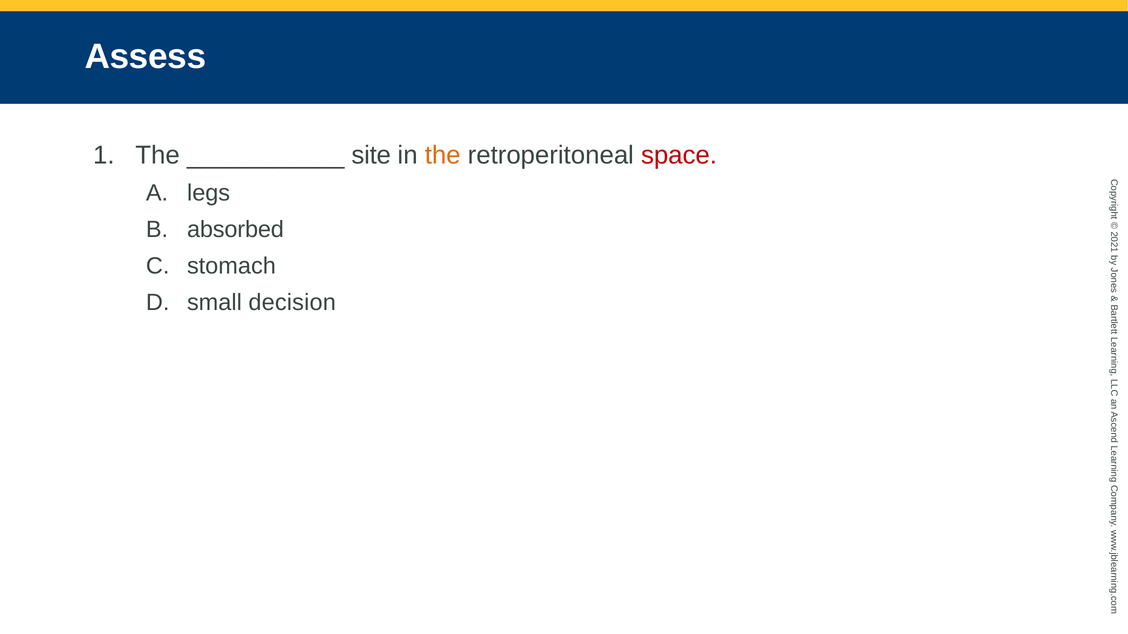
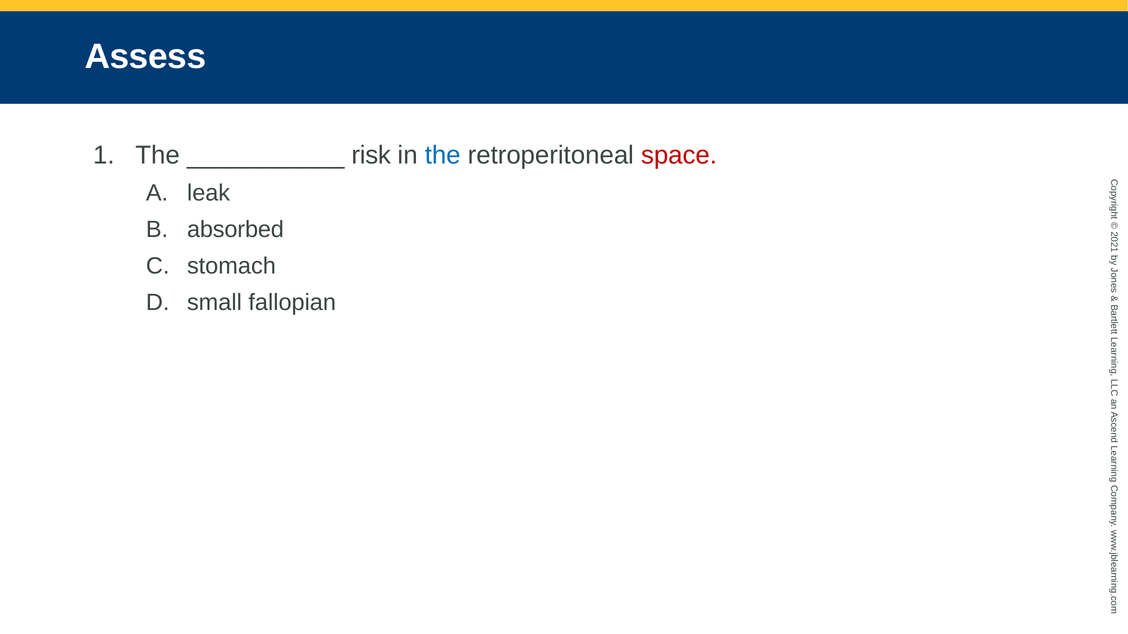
site: site -> risk
the at (443, 156) colour: orange -> blue
legs: legs -> leak
decision: decision -> fallopian
